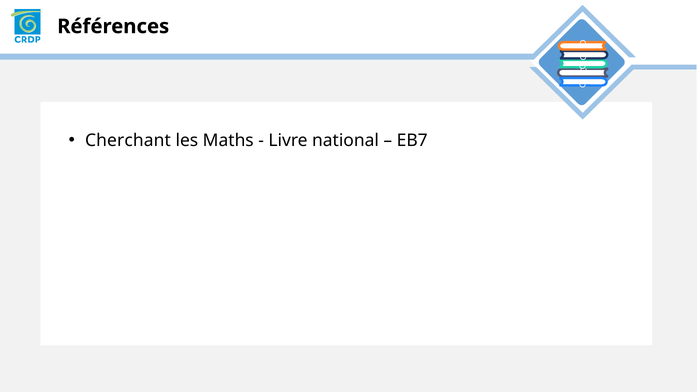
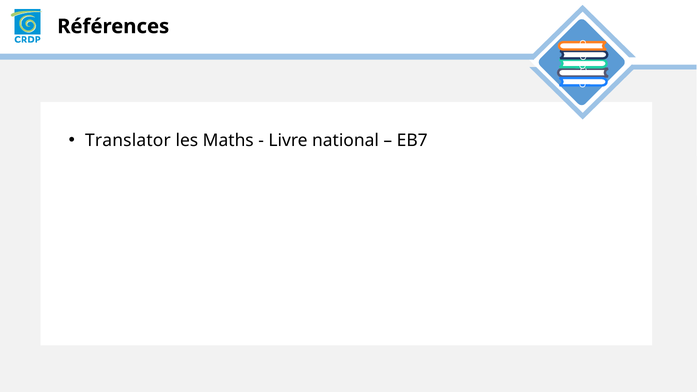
Cherchant: Cherchant -> Translator
